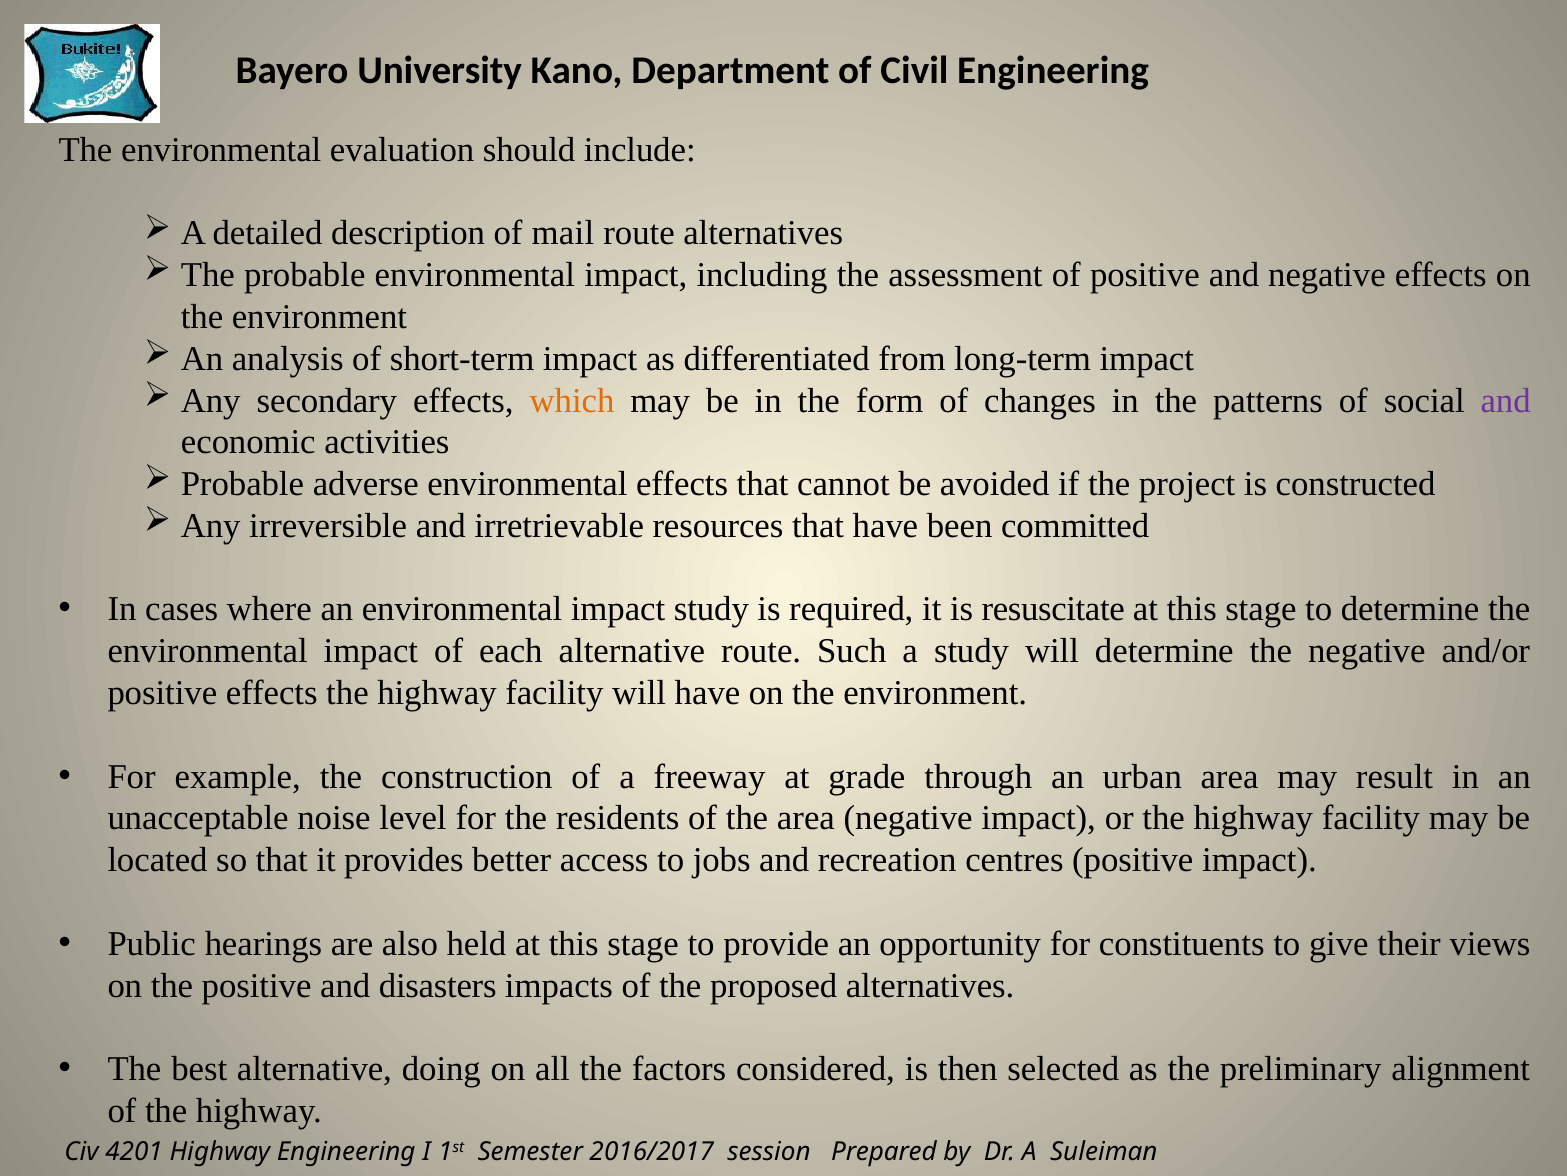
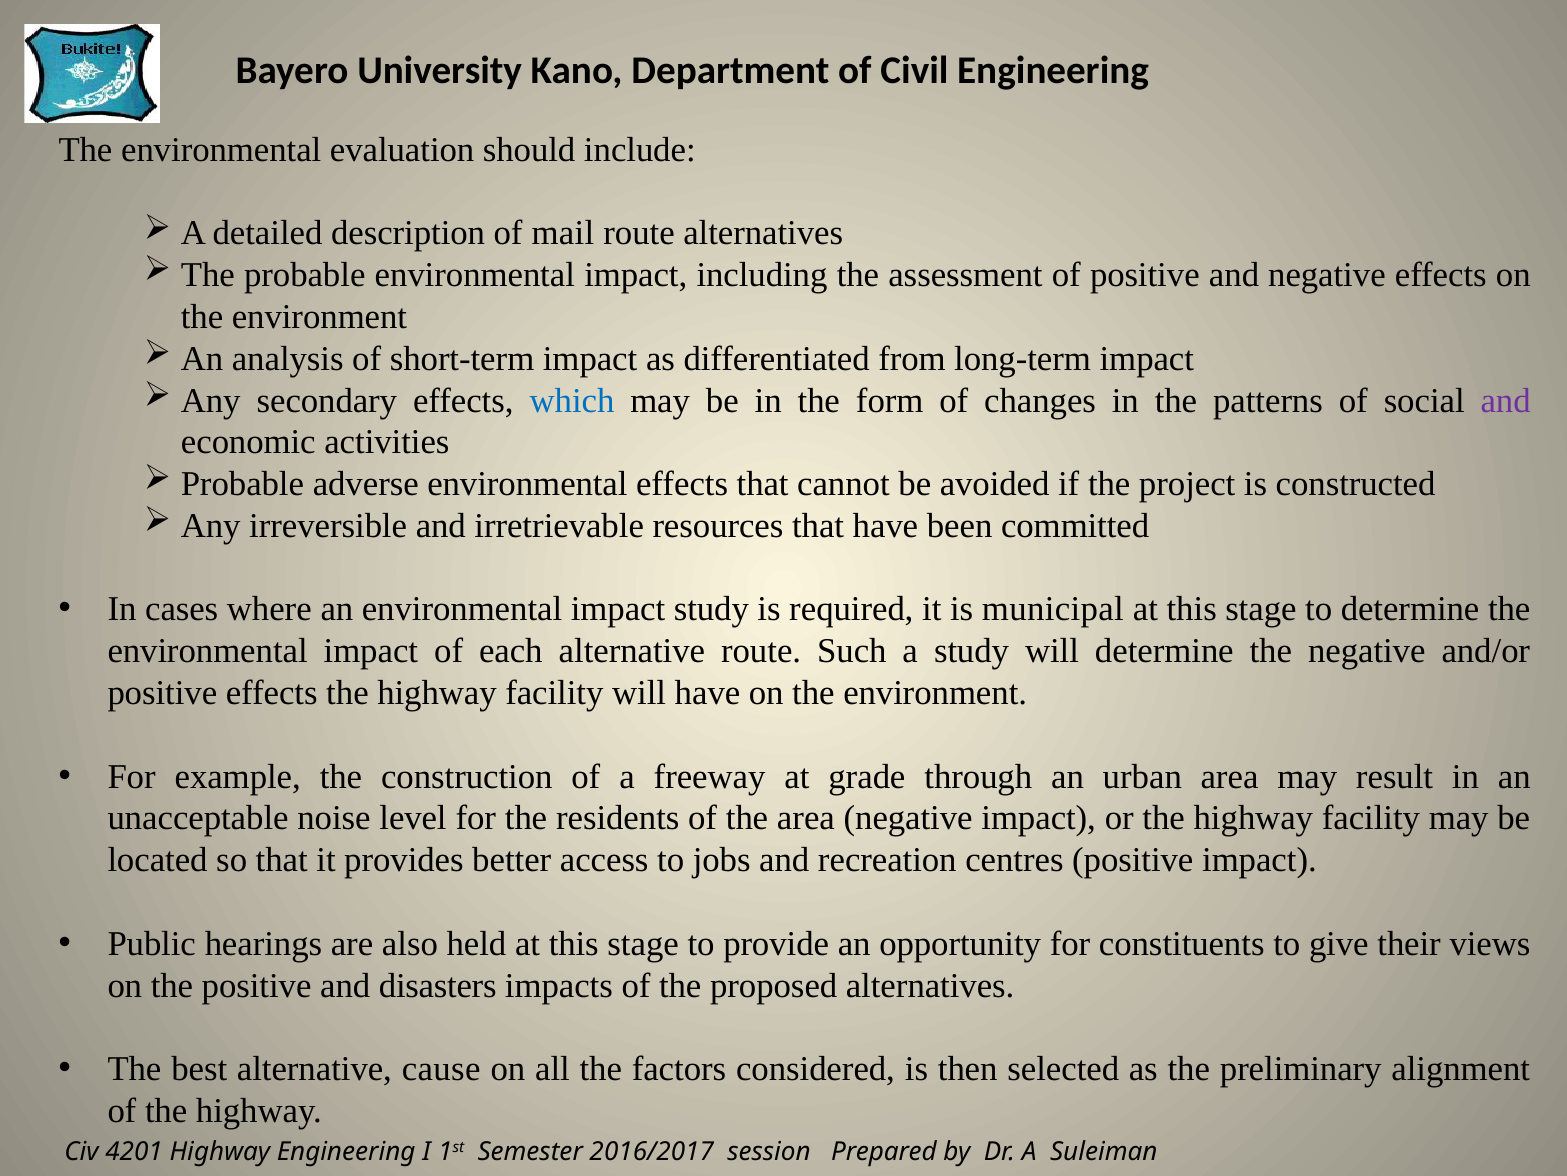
which colour: orange -> blue
resuscitate: resuscitate -> municipal
doing: doing -> cause
